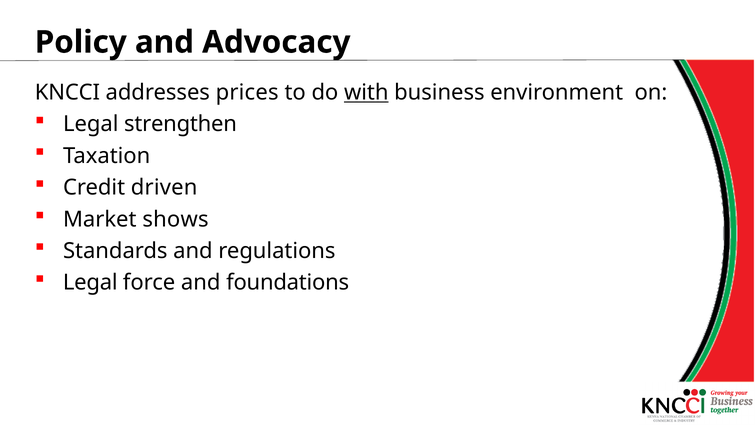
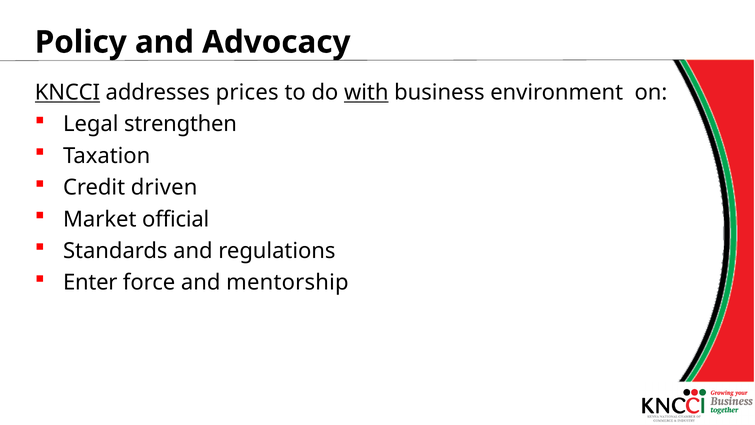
KNCCI underline: none -> present
shows: shows -> official
Legal at (90, 282): Legal -> Enter
foundations: foundations -> mentorship
